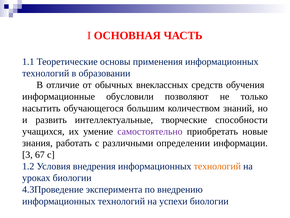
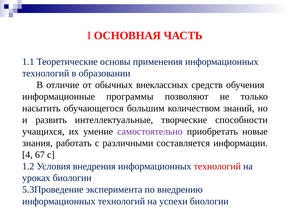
обусловили: обусловили -> программы
определении: определении -> составляется
3: 3 -> 4
технологий at (217, 166) colour: orange -> red
4.3Проведение: 4.3Проведение -> 5.3Проведение
